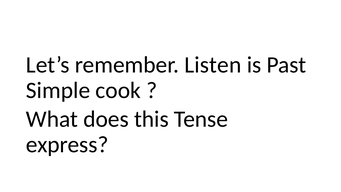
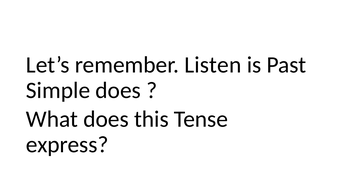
Simple cook: cook -> does
